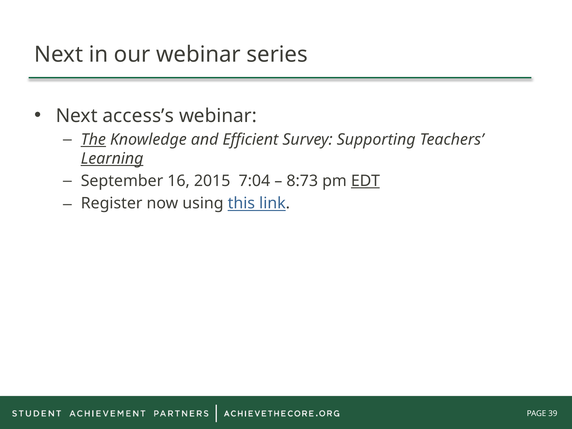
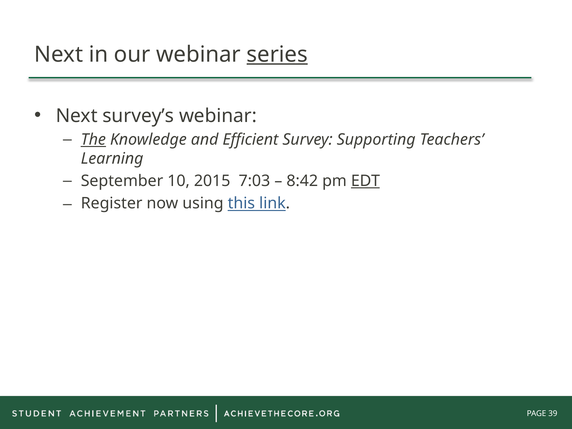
series underline: none -> present
access’s: access’s -> survey’s
Learning underline: present -> none
16: 16 -> 10
7:04: 7:04 -> 7:03
8:73: 8:73 -> 8:42
